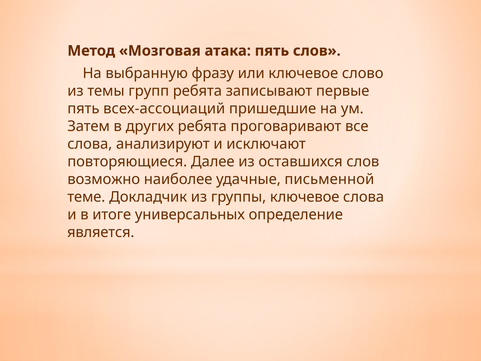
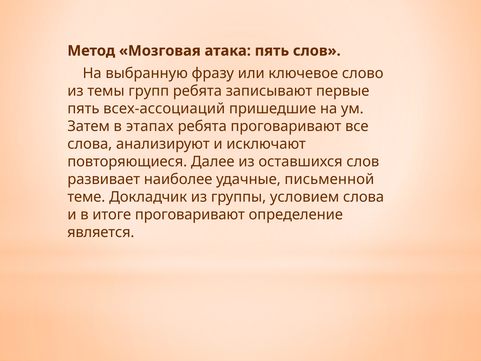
других: других -> этапах
возможно: возможно -> развивает
группы ключевое: ключевое -> условием
итоге универсальных: универсальных -> проговаривают
